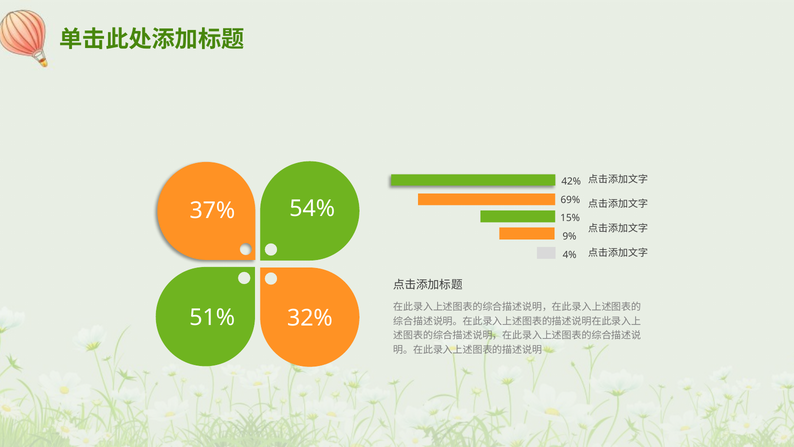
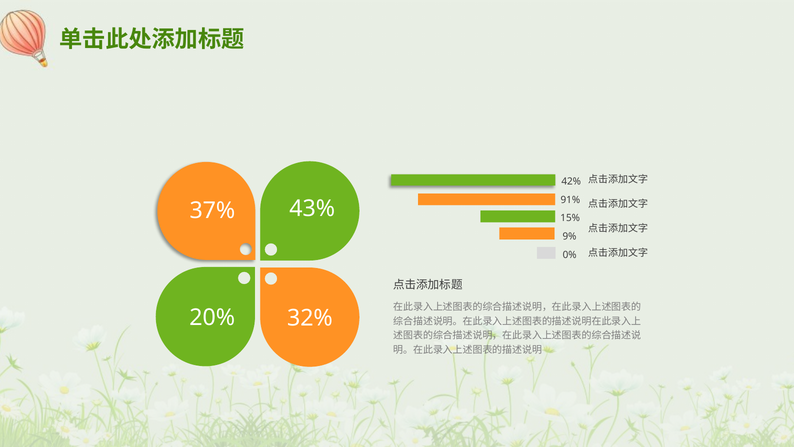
69%: 69% -> 91%
54%: 54% -> 43%
4%: 4% -> 0%
51%: 51% -> 20%
